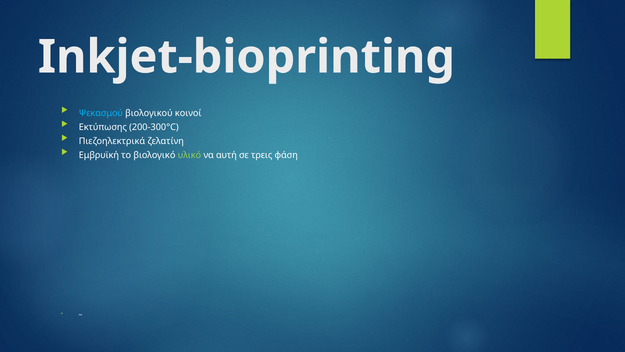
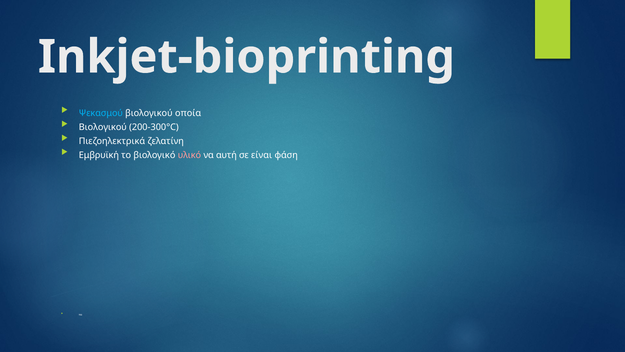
κοινοί: κοινοί -> οποία
Εκτύπωσης at (103, 127): Εκτύπωσης -> Βιολογικού
υλικό colour: light green -> pink
τρεις: τρεις -> είναι
